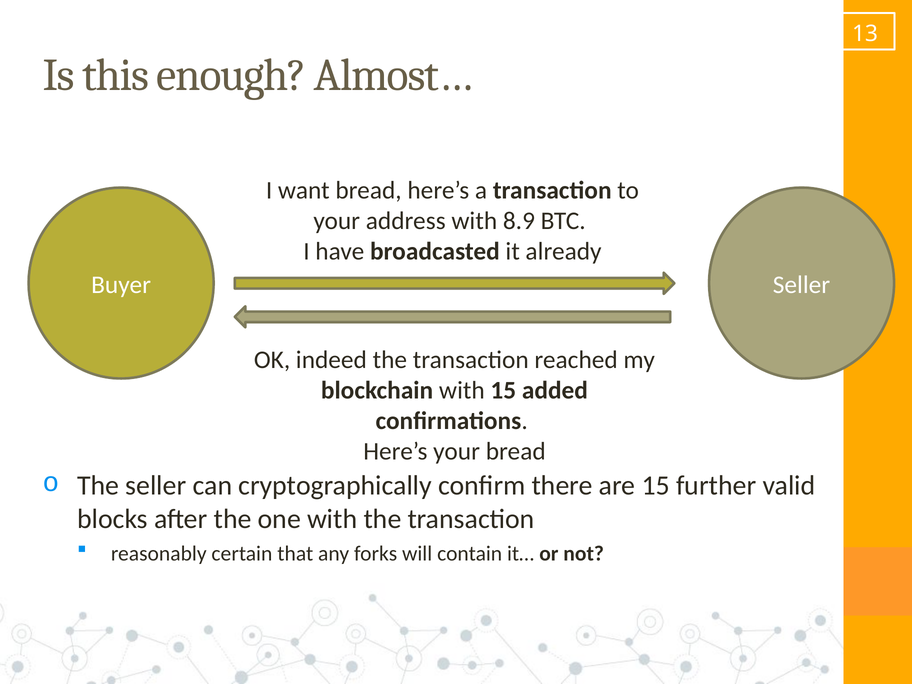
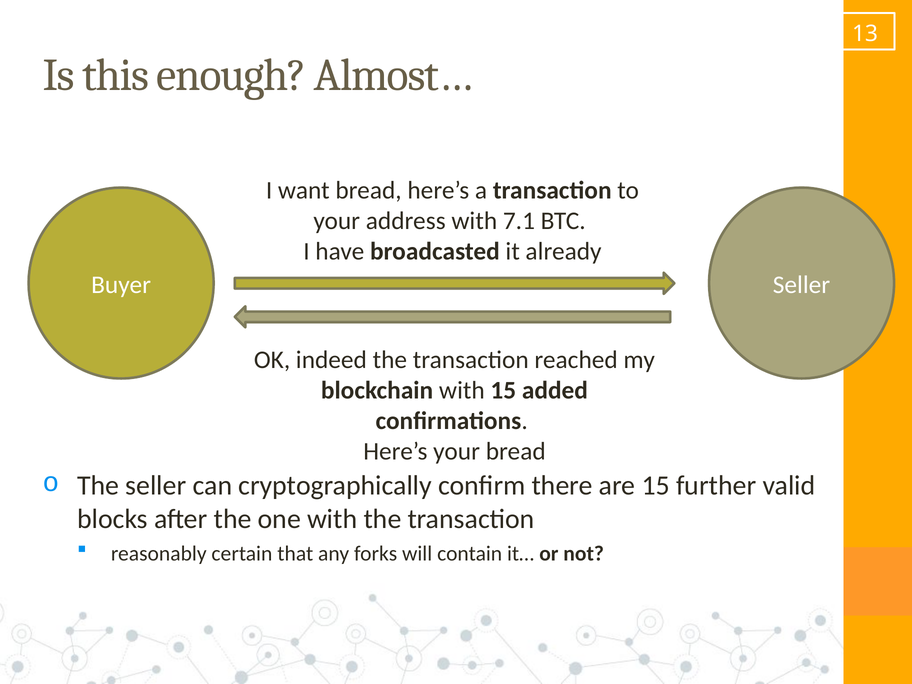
8.9: 8.9 -> 7.1
